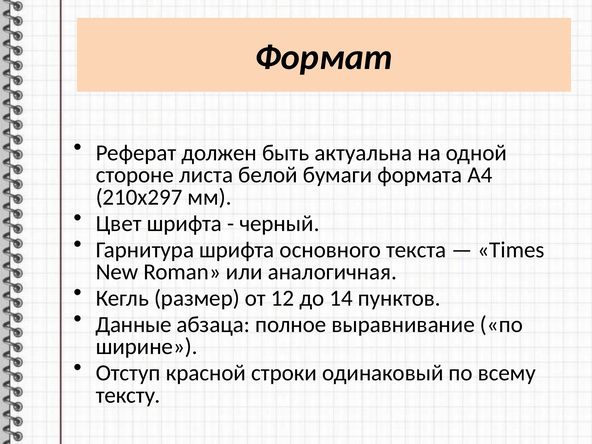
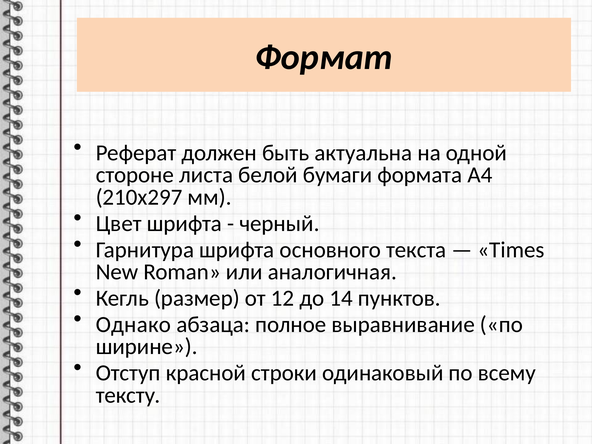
Данные: Данные -> Однако
